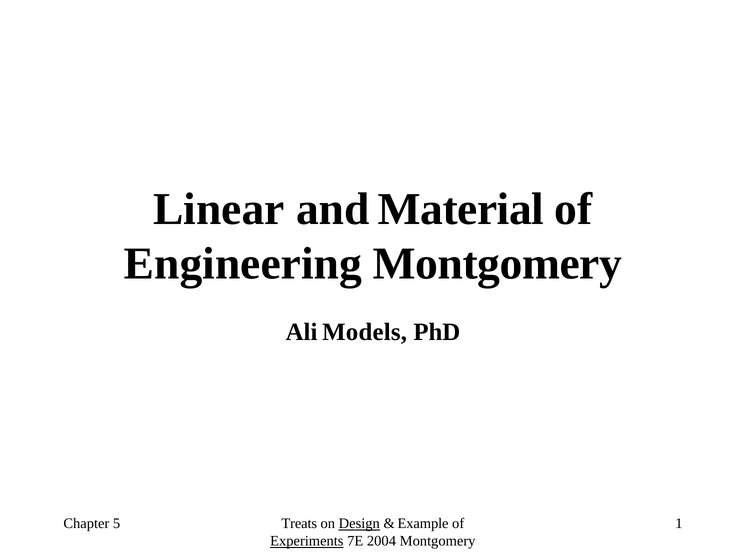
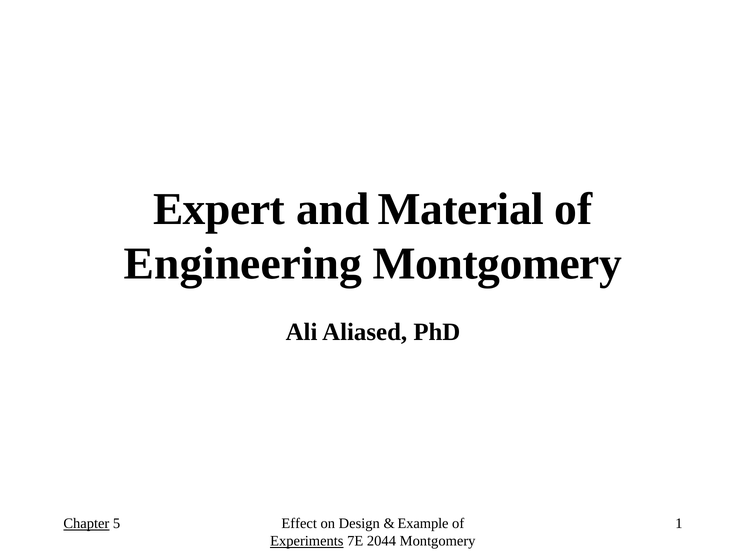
Linear: Linear -> Expert
Models: Models -> Aliased
Chapter underline: none -> present
Treats: Treats -> Effect
Design underline: present -> none
2004: 2004 -> 2044
